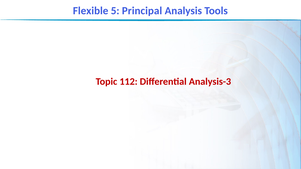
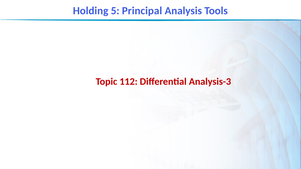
Flexible: Flexible -> Holding
